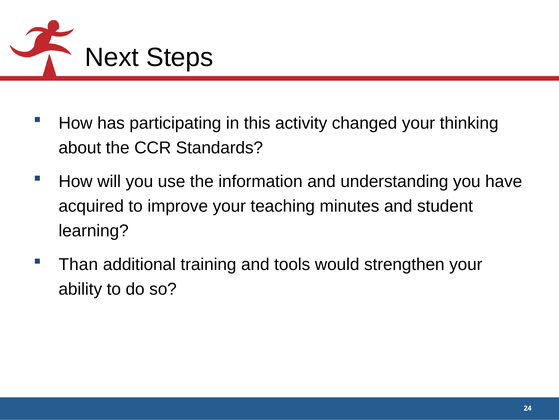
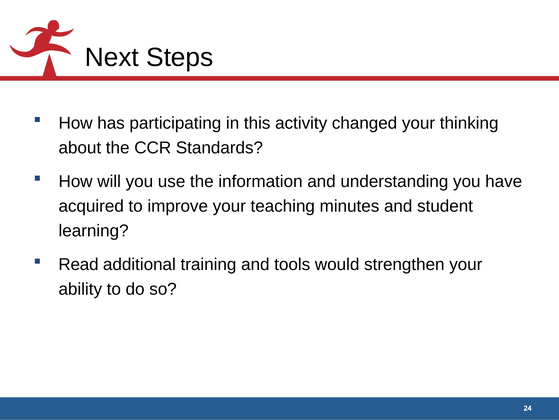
Than: Than -> Read
